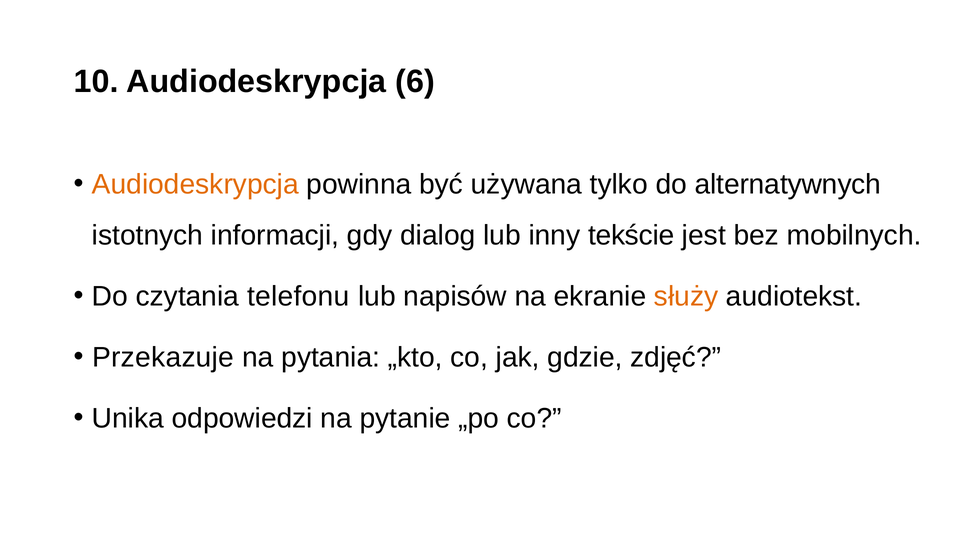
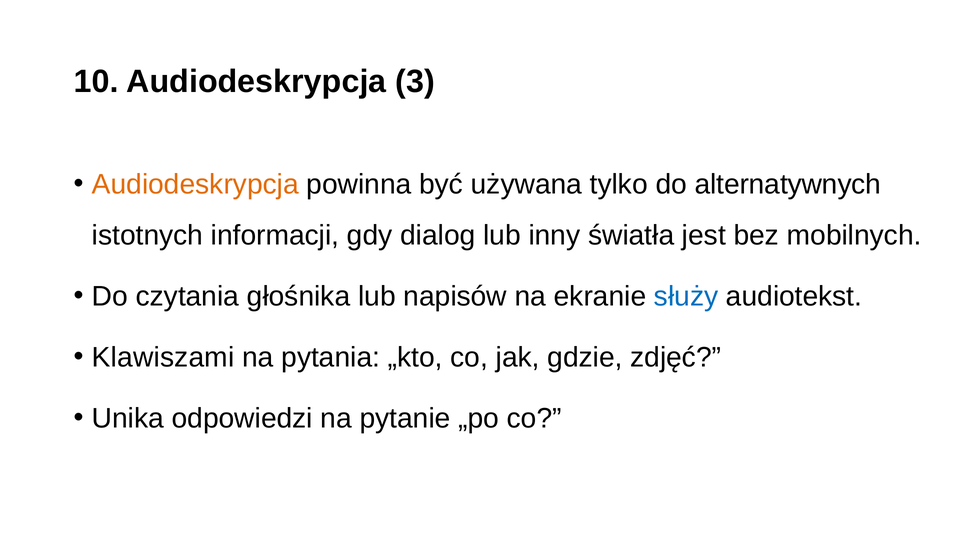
6: 6 -> 3
tekście: tekście -> światła
telefonu: telefonu -> głośnika
służy colour: orange -> blue
Przekazuje: Przekazuje -> Klawiszami
